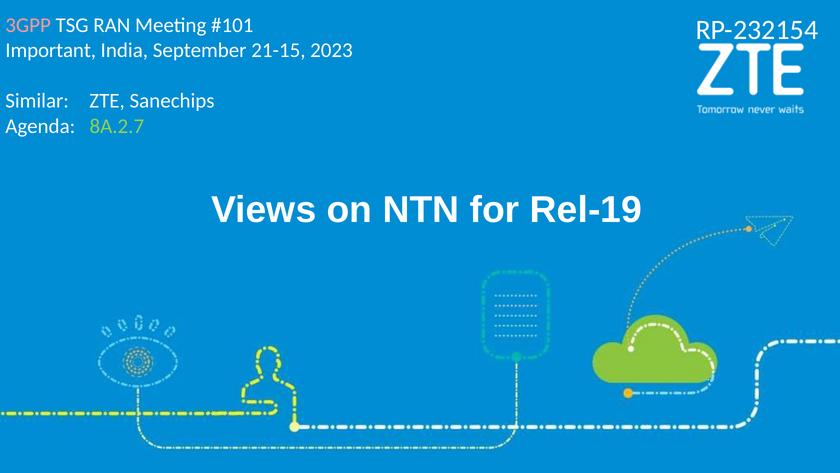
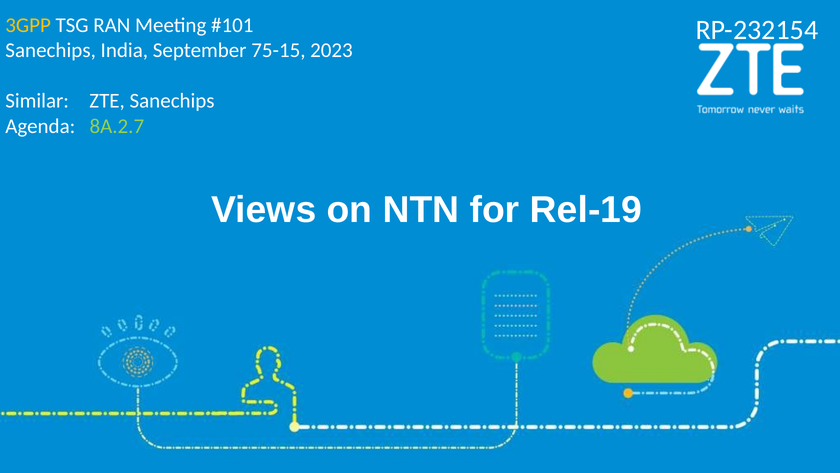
3GPP colour: pink -> yellow
Important at (51, 50): Important -> Sanechips
21-15: 21-15 -> 75-15
